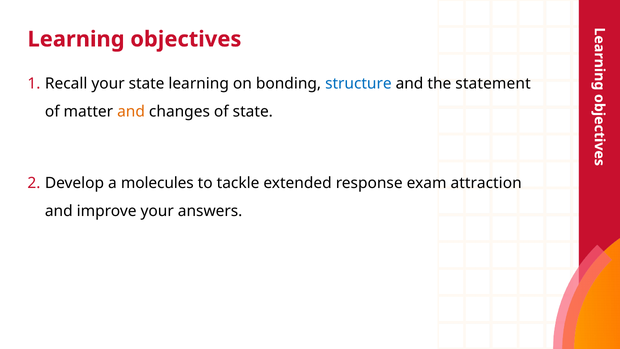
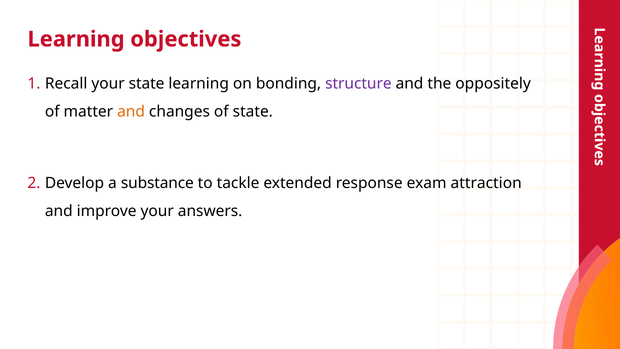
structure colour: blue -> purple
statement: statement -> oppositely
molecules: molecules -> substance
